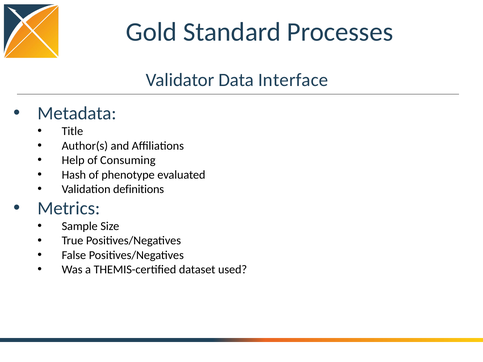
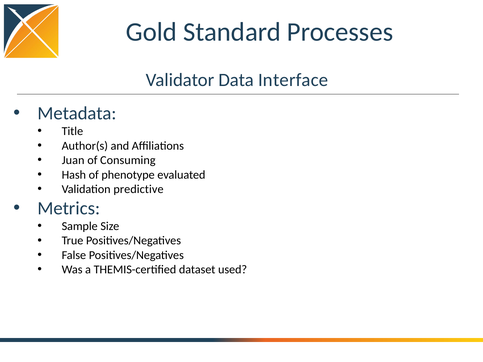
Help: Help -> Juan
definitions: definitions -> predictive
